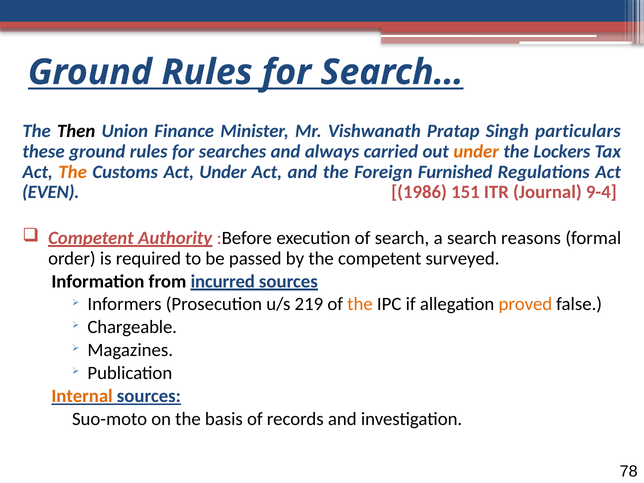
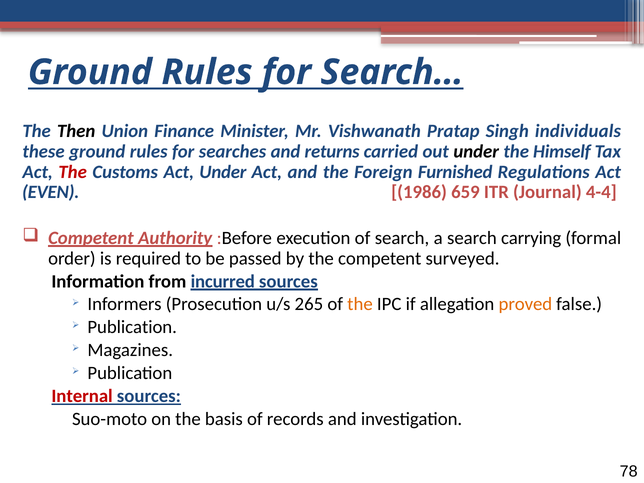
particulars: particulars -> individuals
always: always -> returns
under at (476, 152) colour: orange -> black
Lockers: Lockers -> Himself
The at (73, 172) colour: orange -> red
151: 151 -> 659
9-4: 9-4 -> 4-4
reasons: reasons -> carrying
219: 219 -> 265
Chargeable at (132, 327): Chargeable -> Publication
Internal colour: orange -> red
